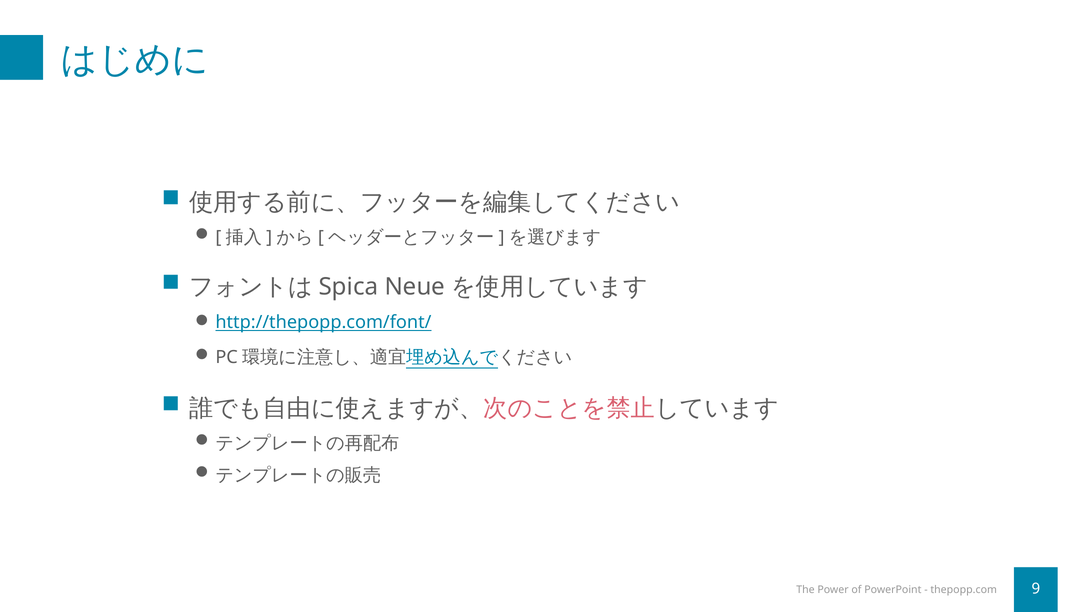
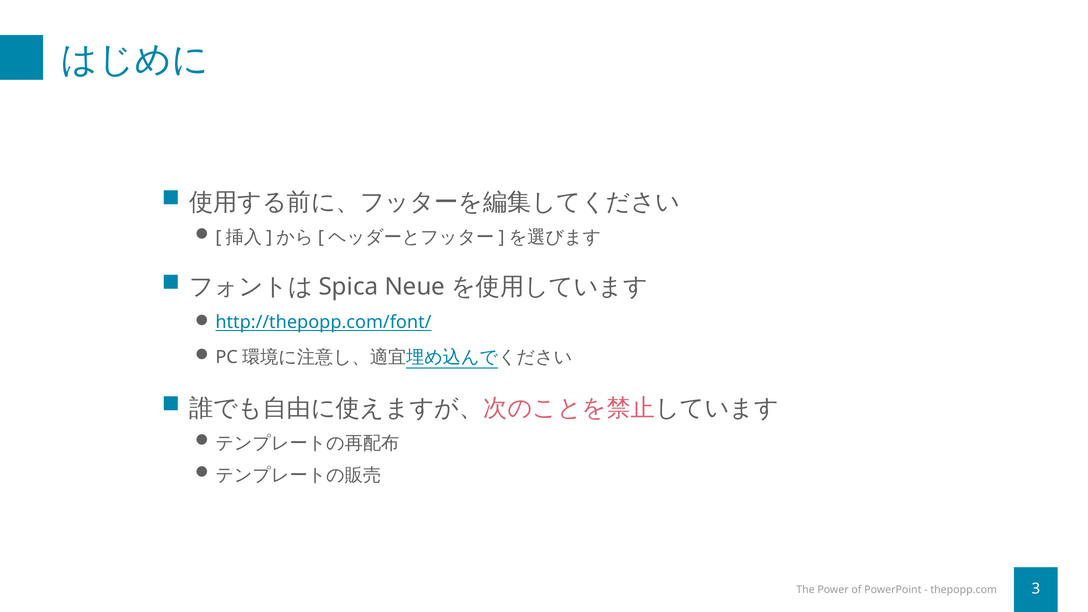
9: 9 -> 3
